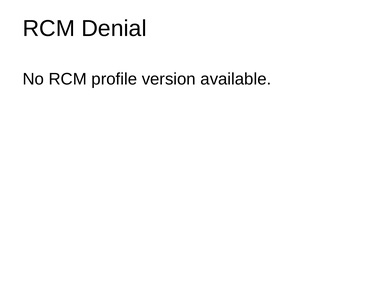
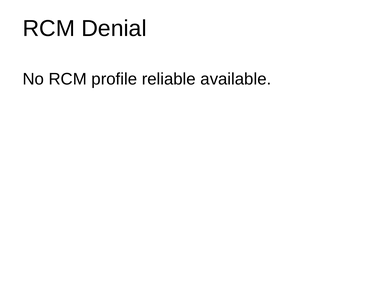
version: version -> reliable
